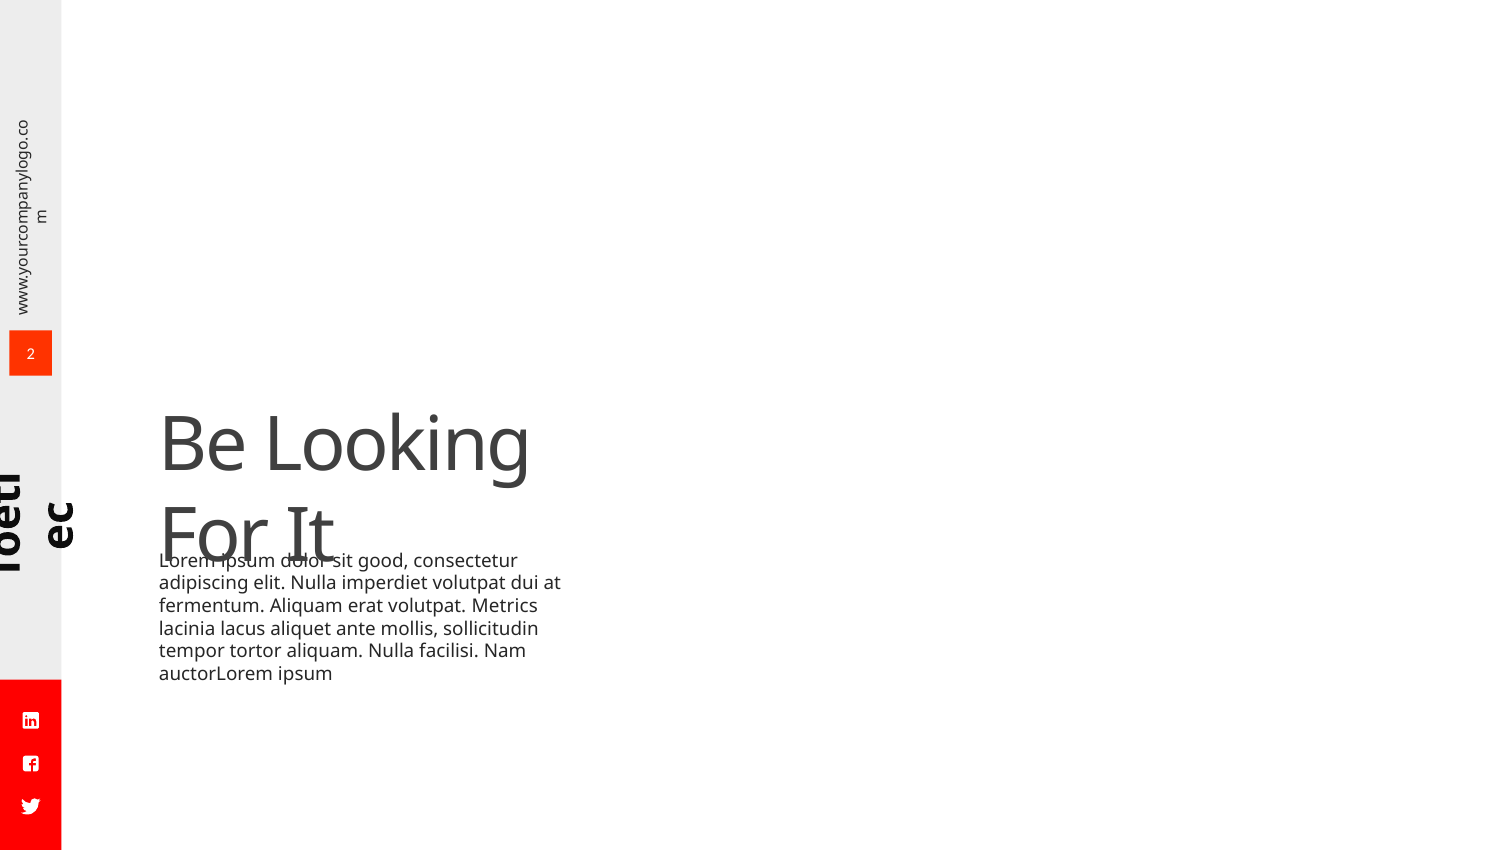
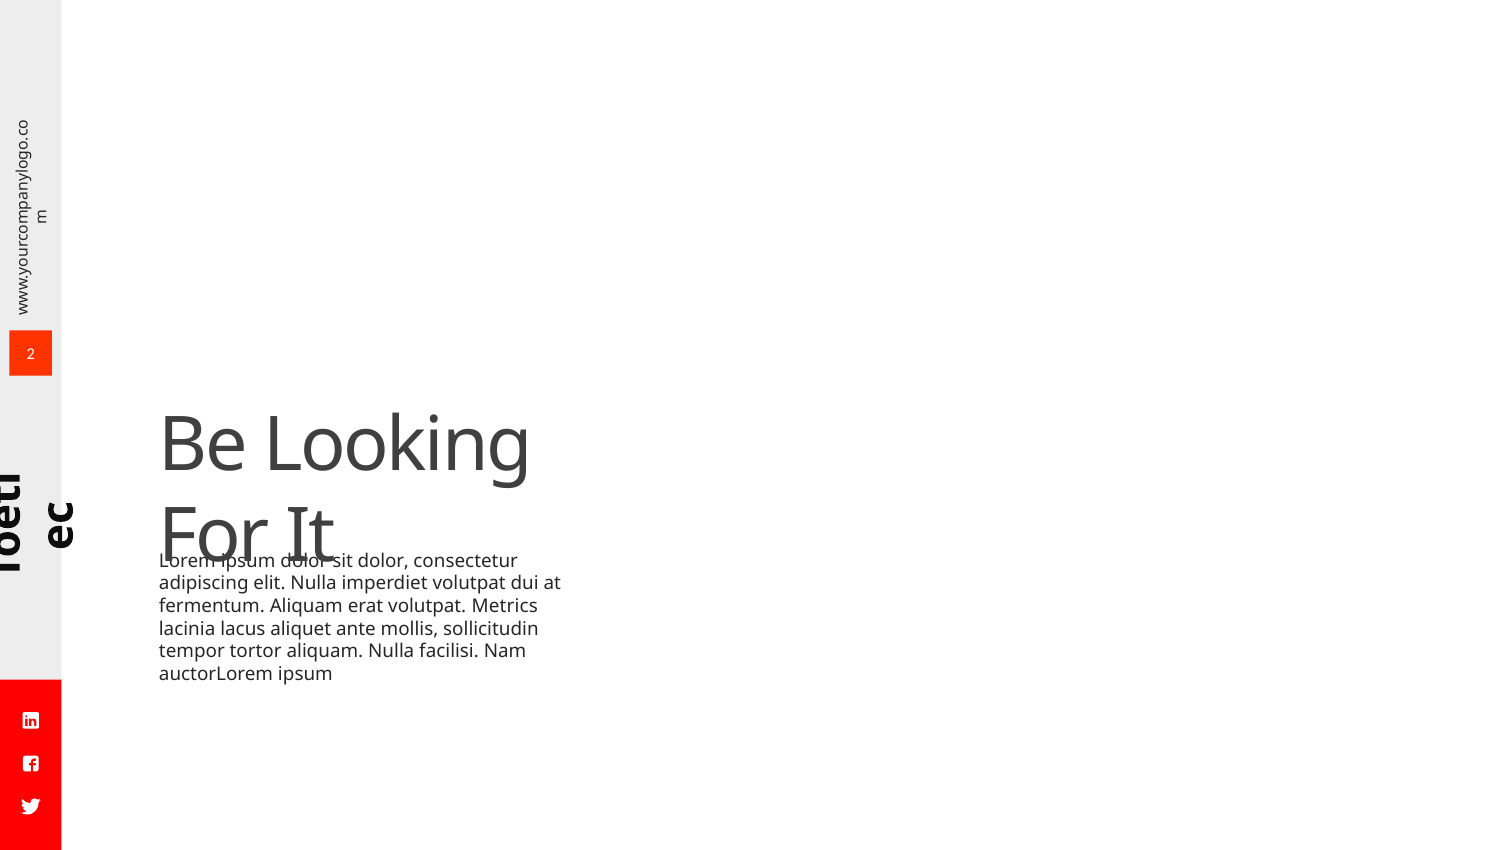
sit good: good -> dolor
